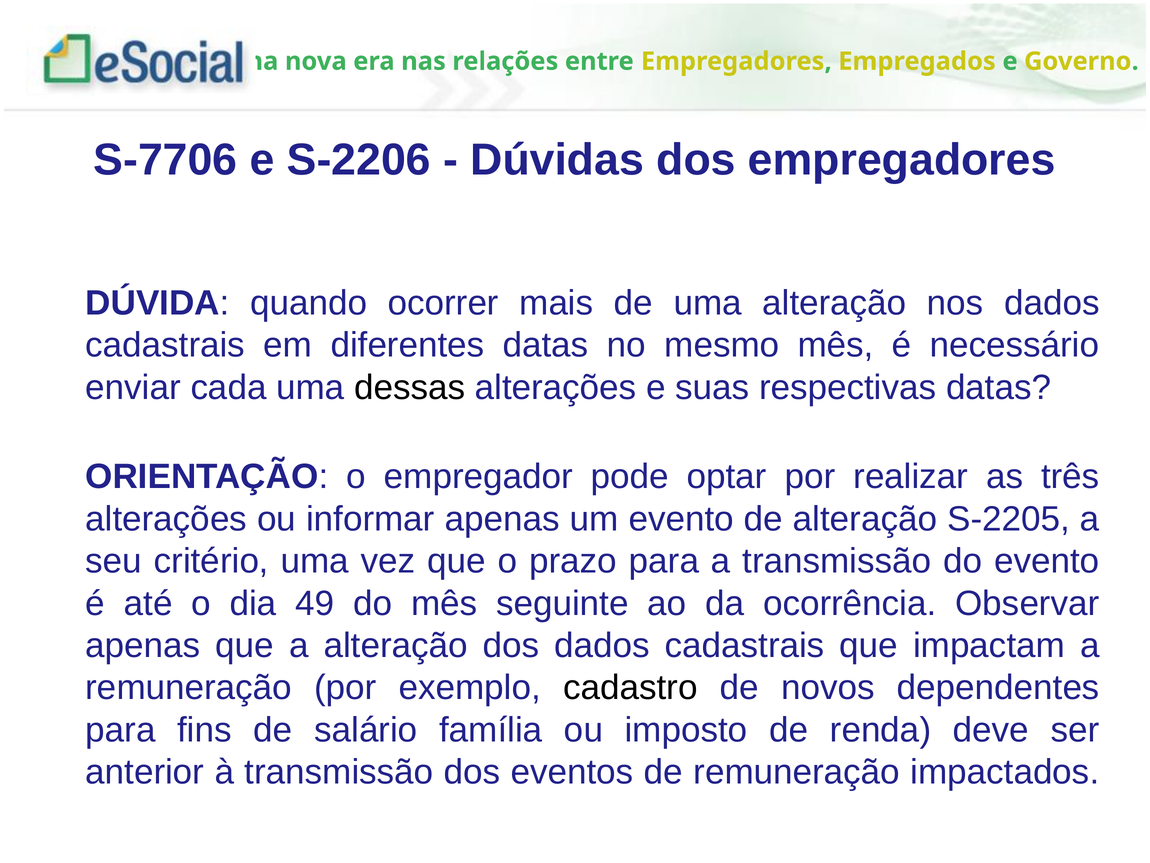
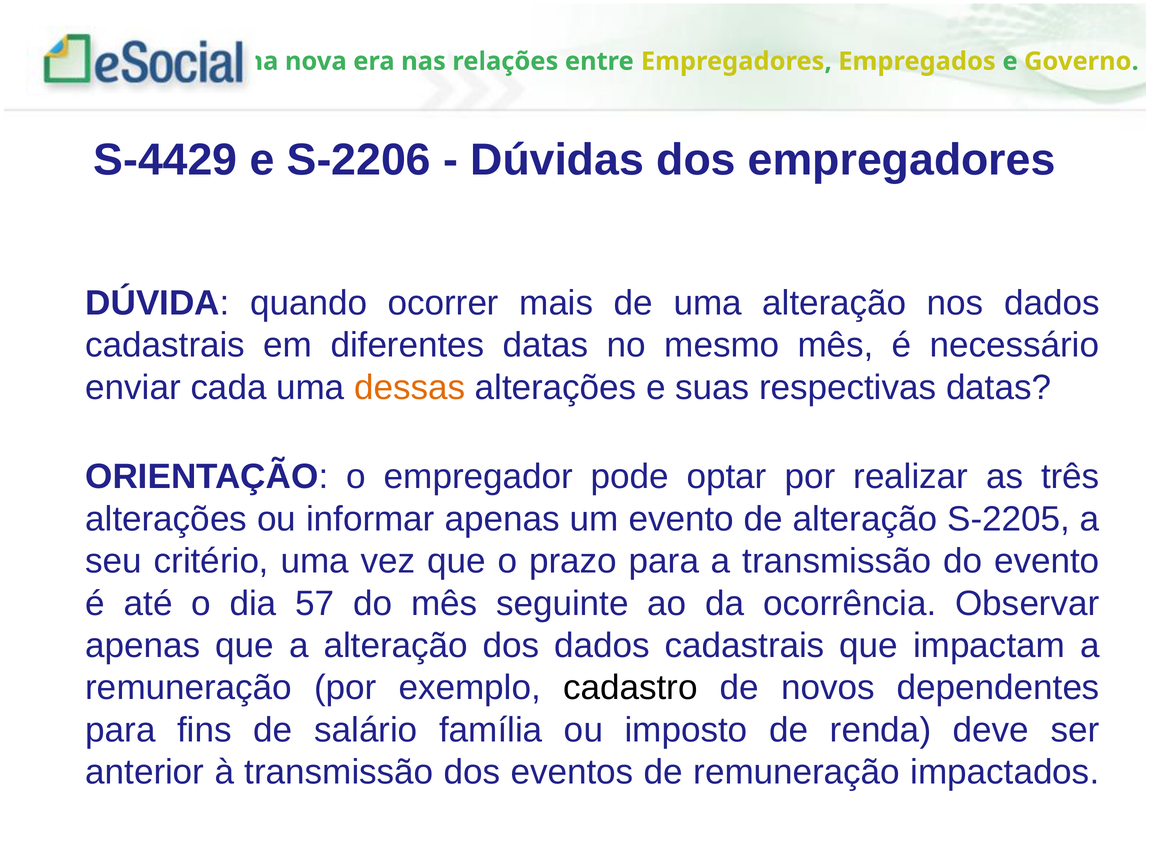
S-7706: S-7706 -> S-4429
dessas colour: black -> orange
49: 49 -> 57
